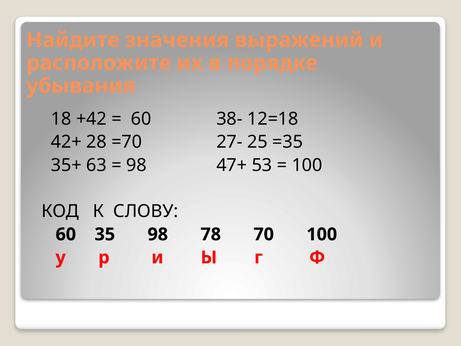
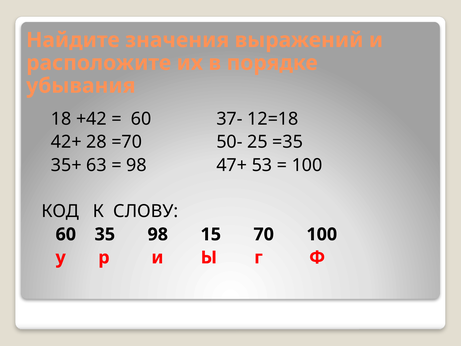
38-: 38- -> 37-
27-: 27- -> 50-
78: 78 -> 15
